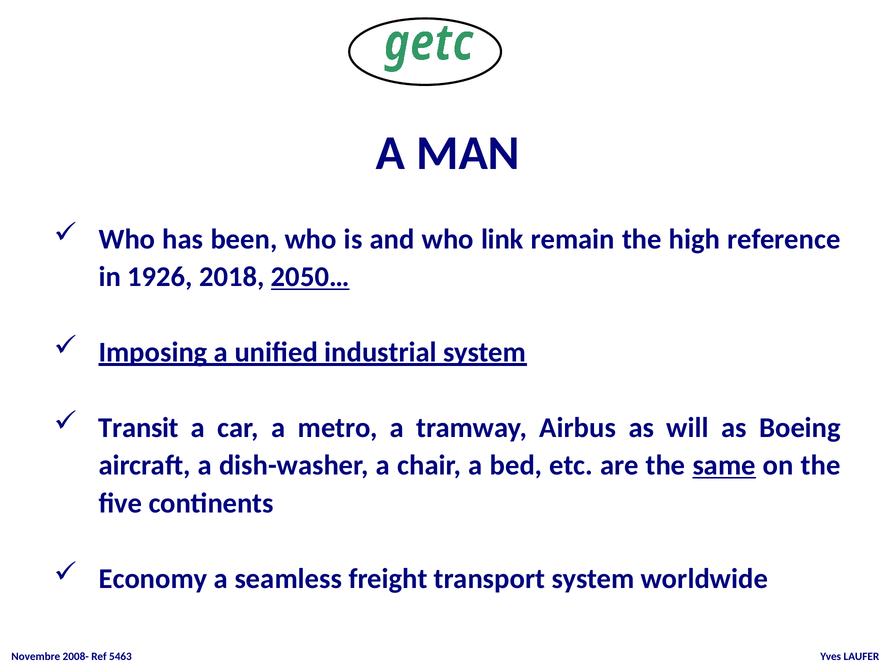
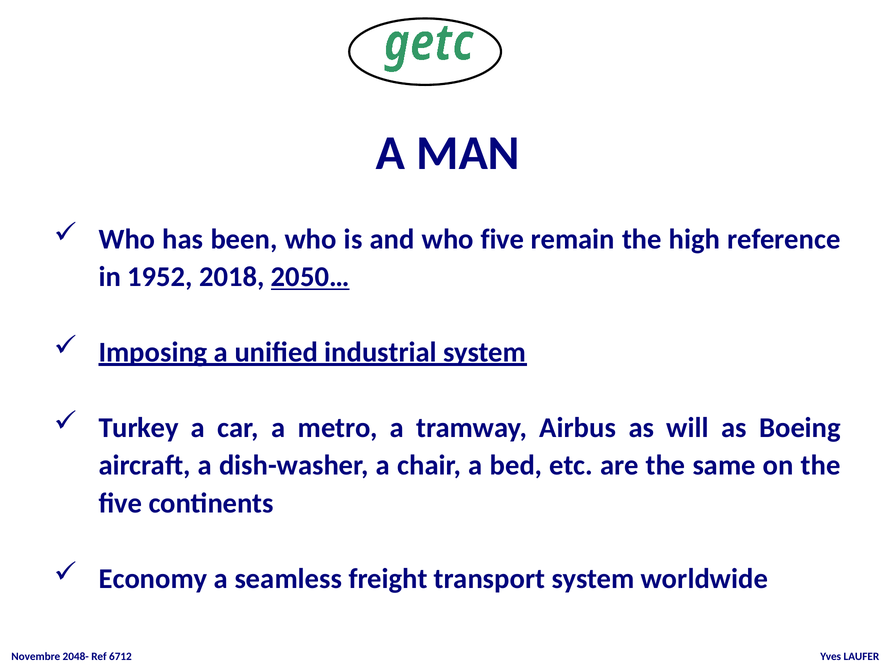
who link: link -> five
1926: 1926 -> 1952
Transit: Transit -> Turkey
same underline: present -> none
2008-: 2008- -> 2048-
5463: 5463 -> 6712
